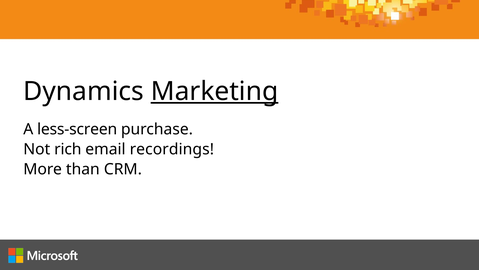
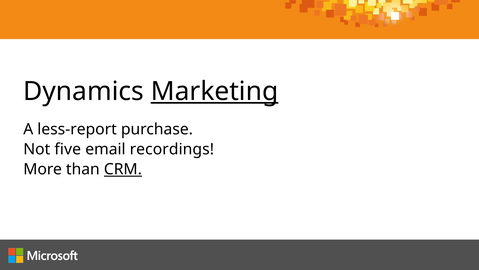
less-screen: less-screen -> less-report
rich: rich -> five
CRM underline: none -> present
